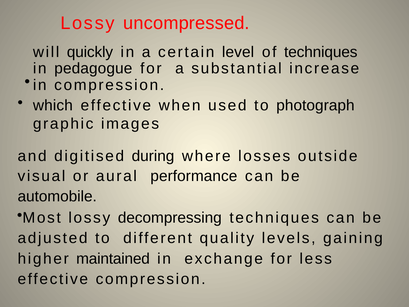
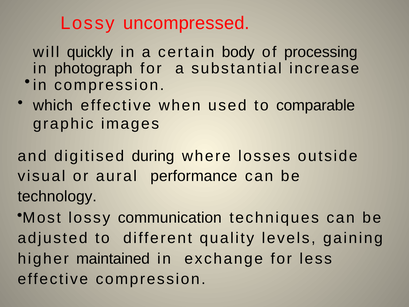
level: level -> body
of techniques: techniques -> processing
pedagogue: pedagogue -> photograph
photograph: photograph -> comparable
automobile: automobile -> technology
decompressing: decompressing -> communication
